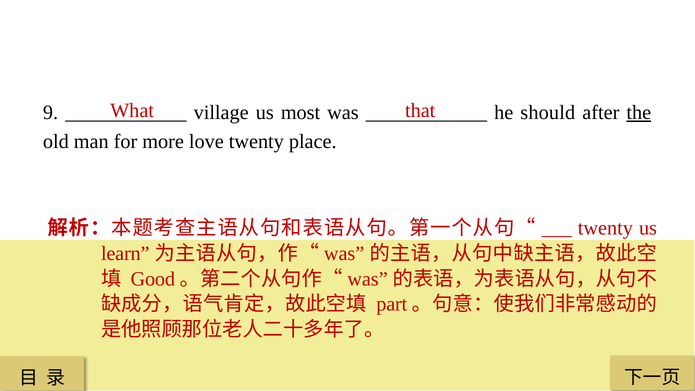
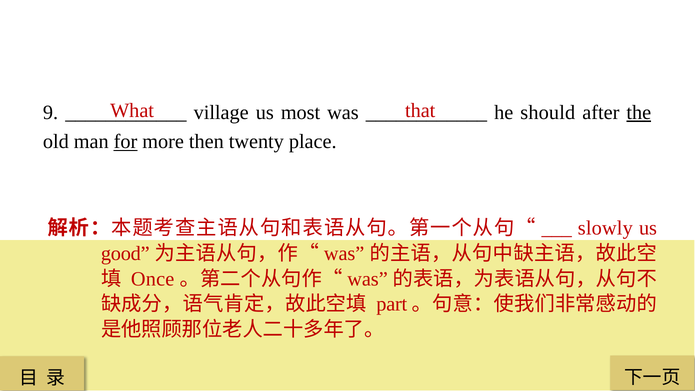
for underline: none -> present
love: love -> then
twenty at (605, 228): twenty -> slowly
learn: learn -> good
Good: Good -> Once
